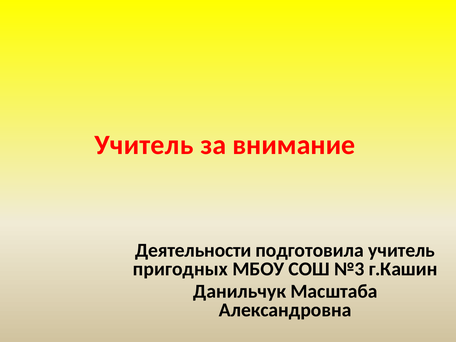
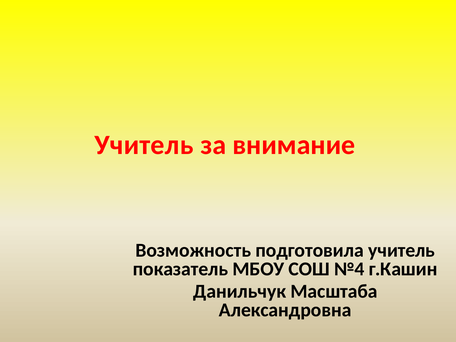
Деятельности: Деятельности -> Возможность
пригодных: пригодных -> показатель
№3: №3 -> №4
